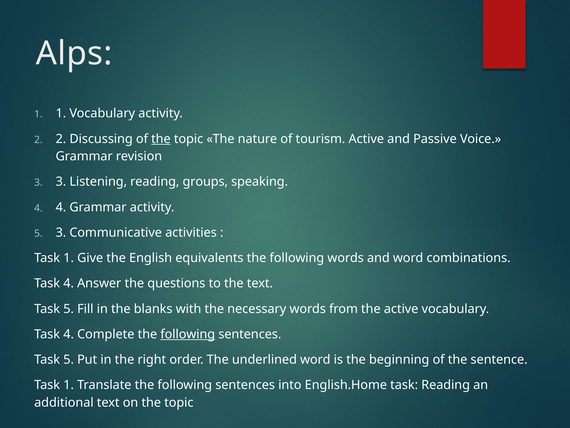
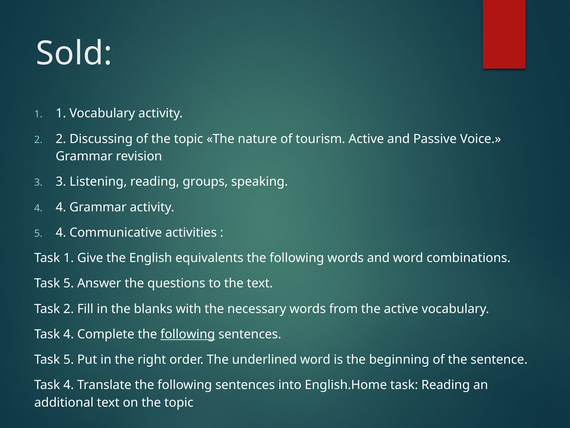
Alps: Alps -> Sold
the at (161, 139) underline: present -> none
5 3: 3 -> 4
4 at (69, 283): 4 -> 5
5 at (69, 308): 5 -> 2
1 at (69, 385): 1 -> 4
